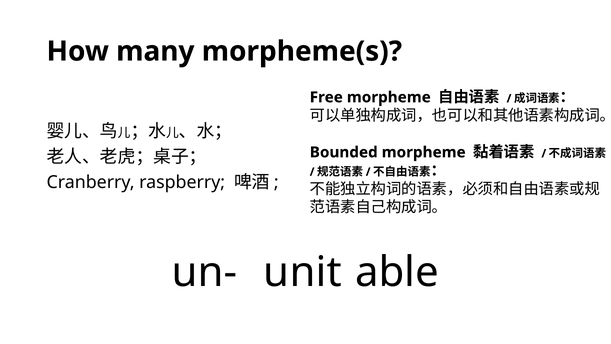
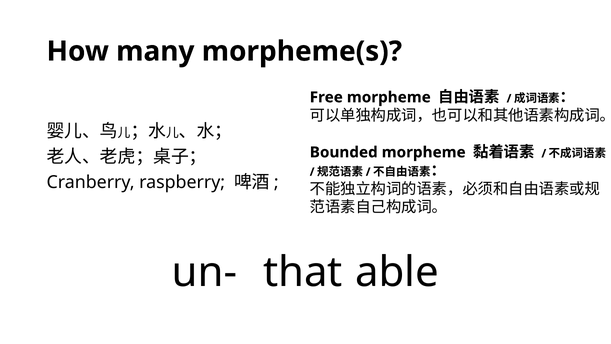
unit: unit -> that
